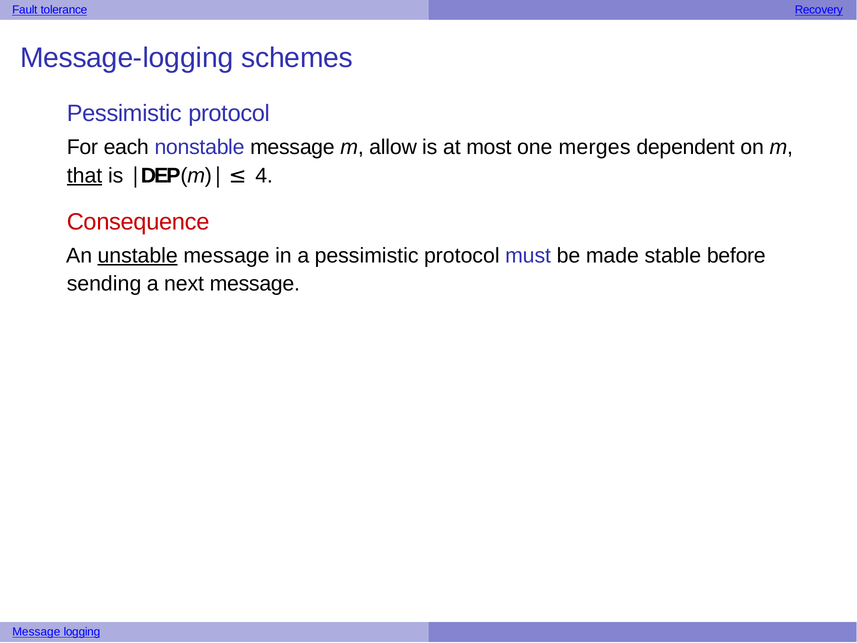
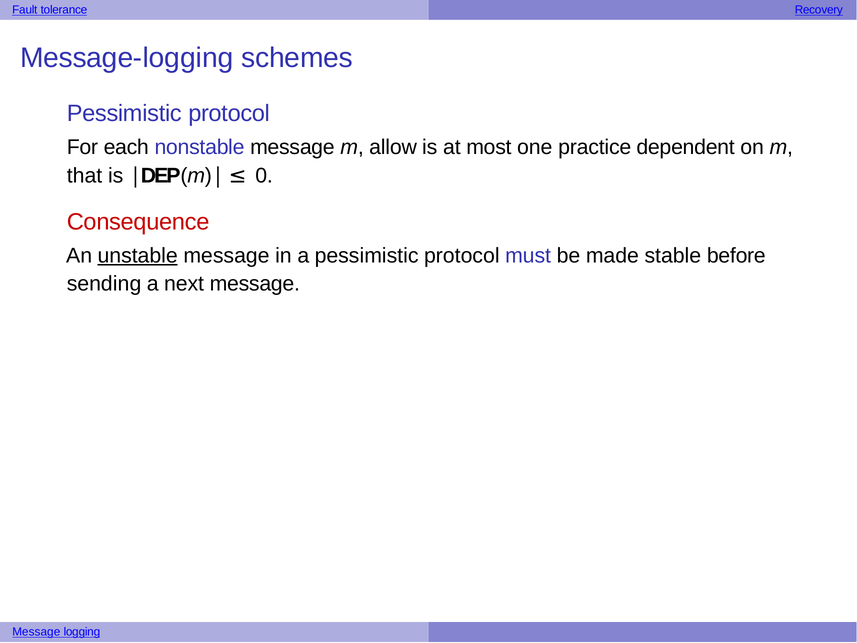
merges: merges -> practice
that underline: present -> none
4: 4 -> 0
